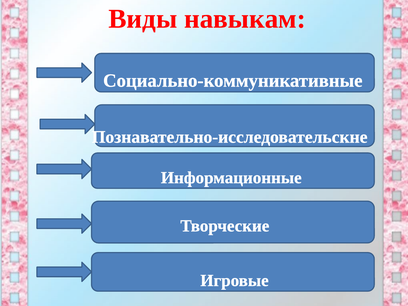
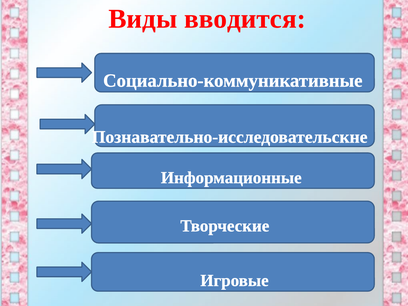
навыкам: навыкам -> вводится
